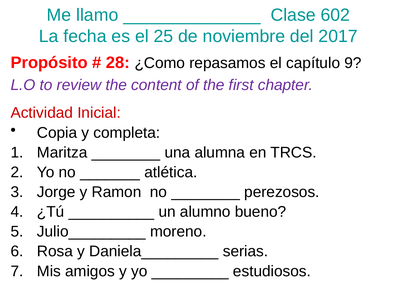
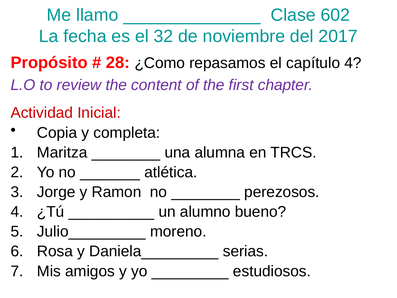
25: 25 -> 32
capítulo 9: 9 -> 4
